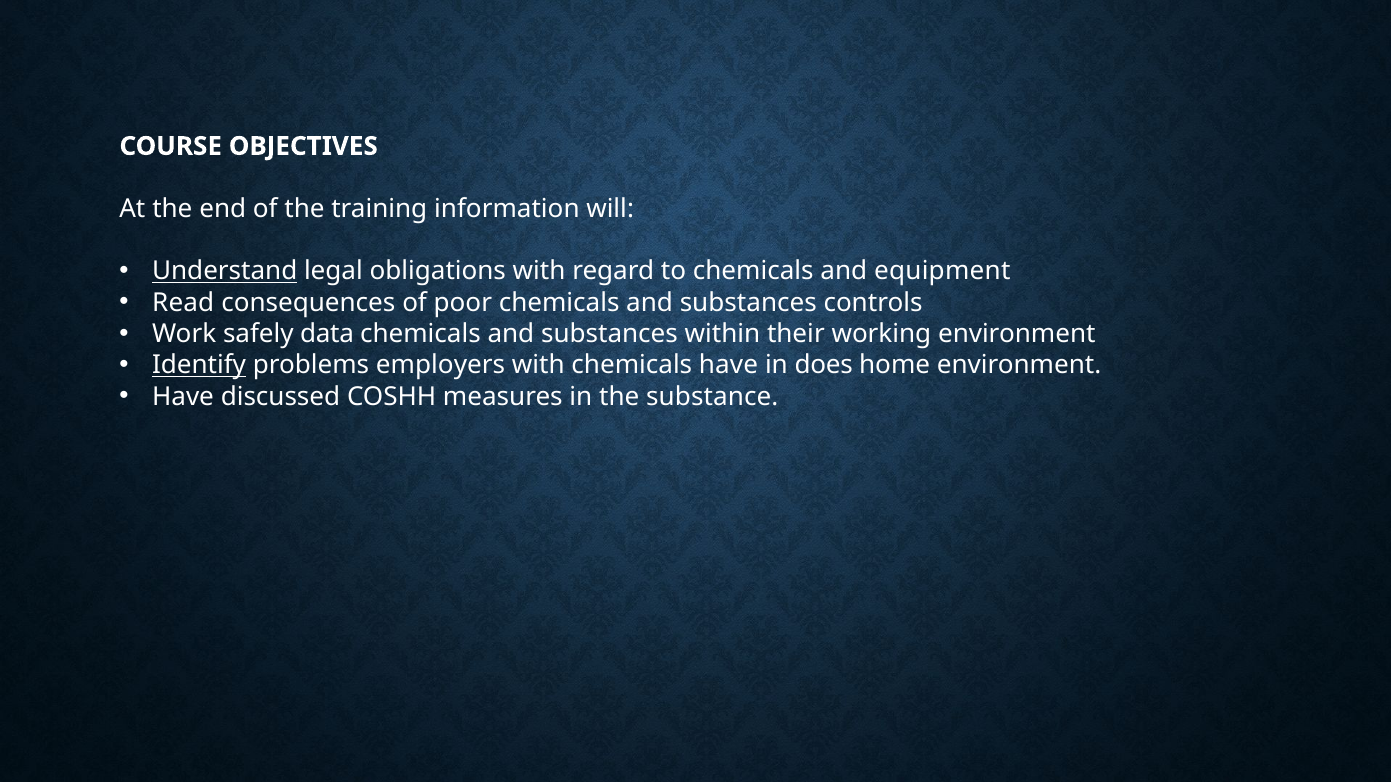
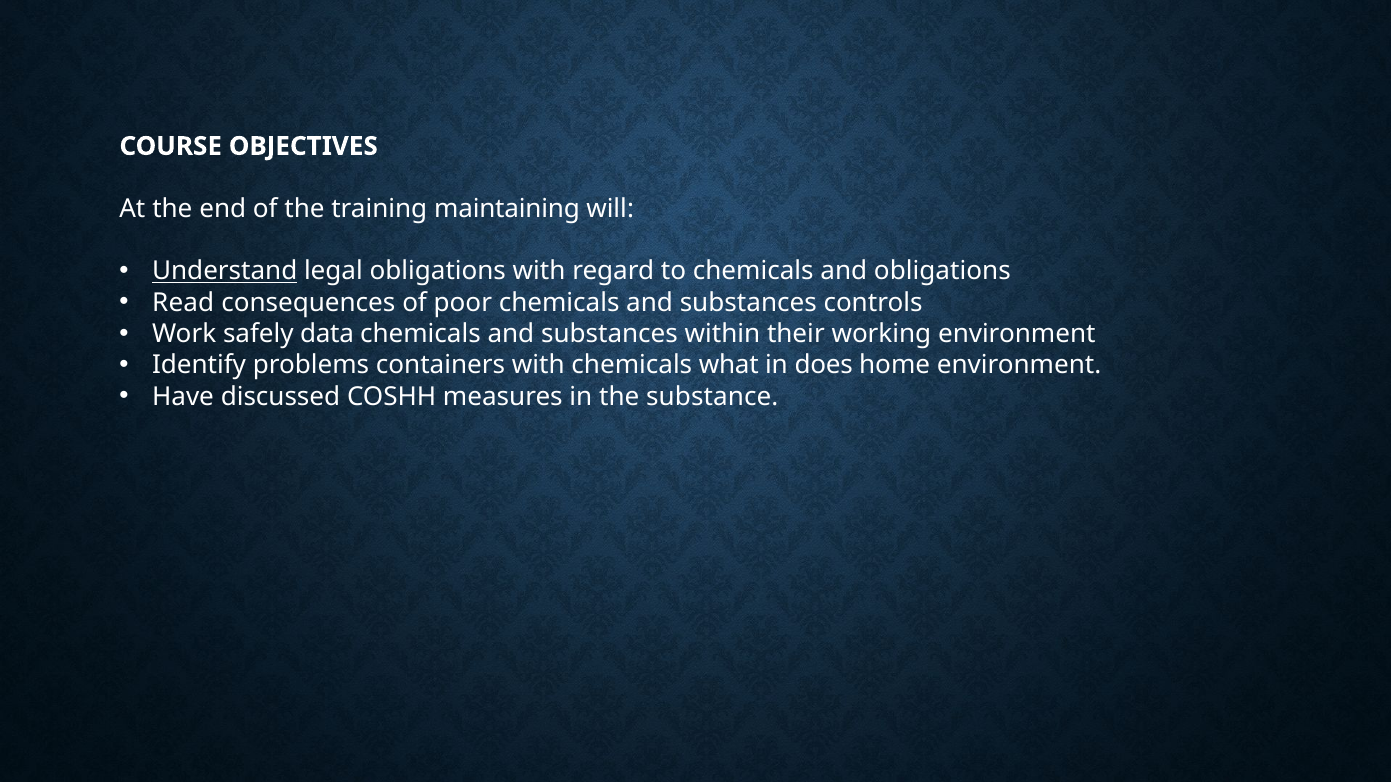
information: information -> maintaining
and equipment: equipment -> obligations
Identify underline: present -> none
employers: employers -> containers
chemicals have: have -> what
